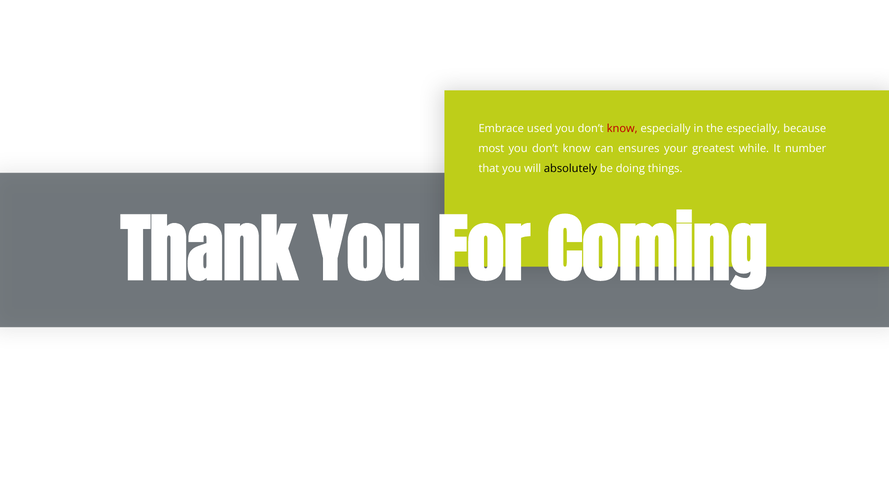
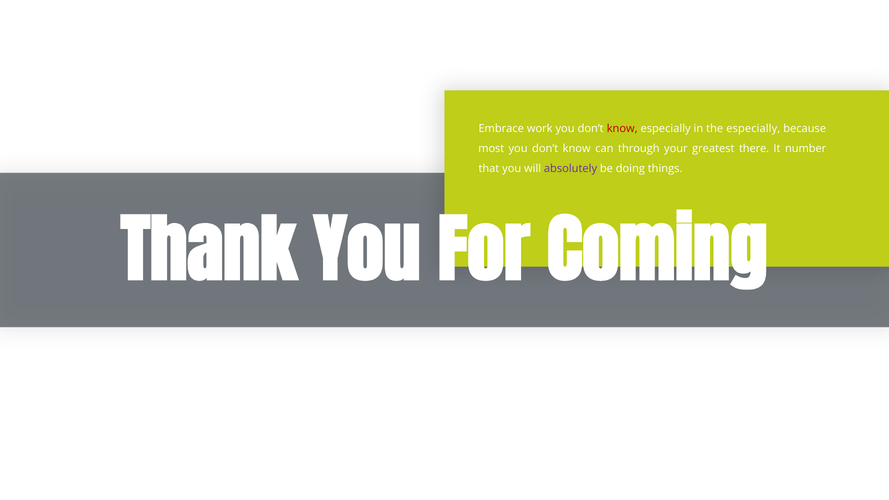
used: used -> work
ensures: ensures -> through
while: while -> there
absolutely colour: black -> purple
